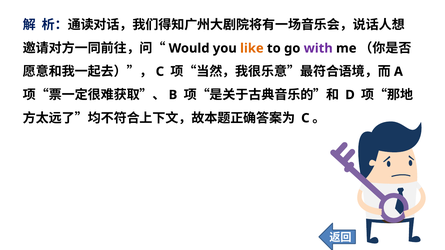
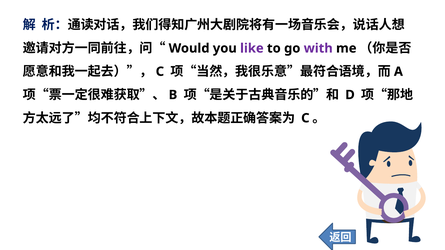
like colour: orange -> purple
